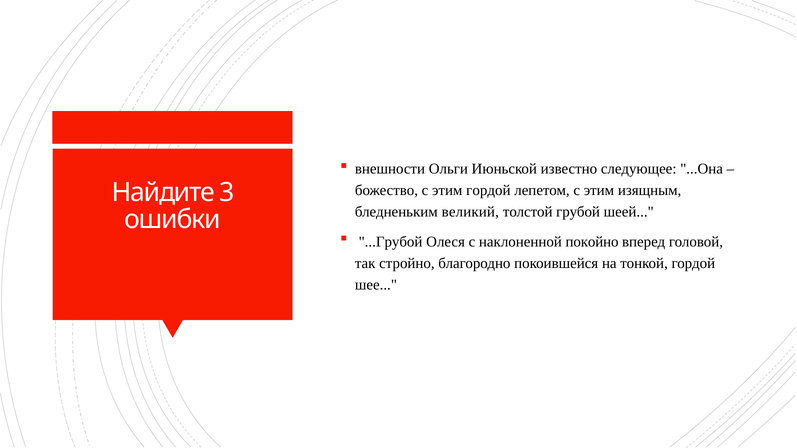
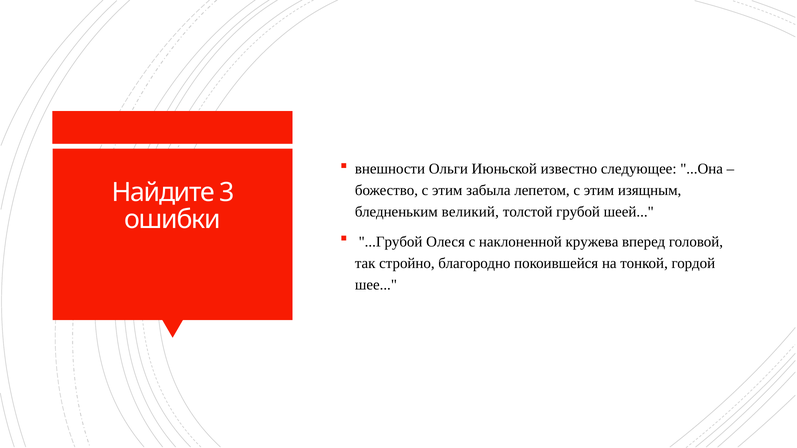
этим гордой: гордой -> забыла
покойно: покойно -> кружева
